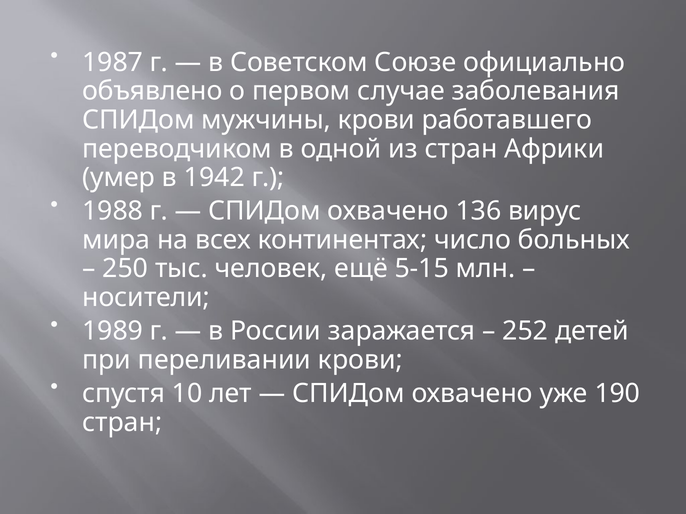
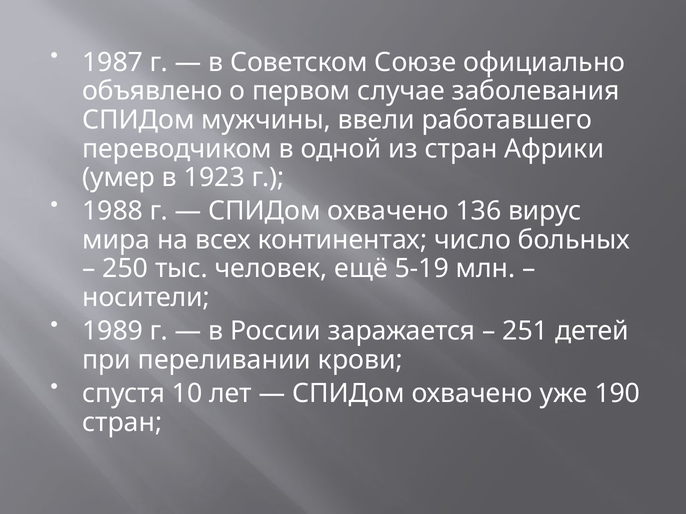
мужчины крови: крови -> ввели
1942: 1942 -> 1923
5-15: 5-15 -> 5-19
252: 252 -> 251
